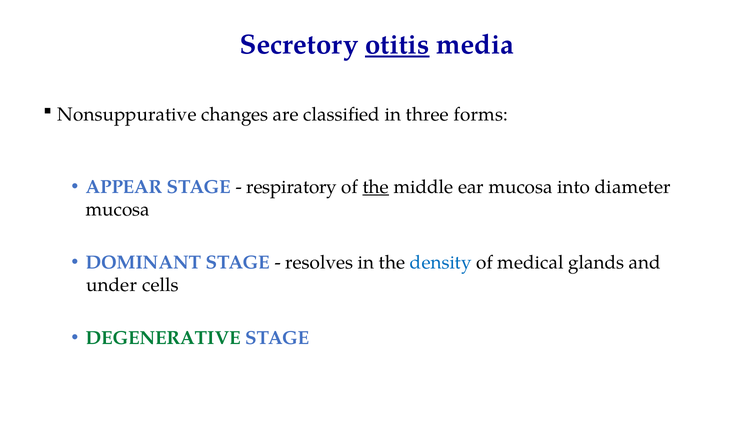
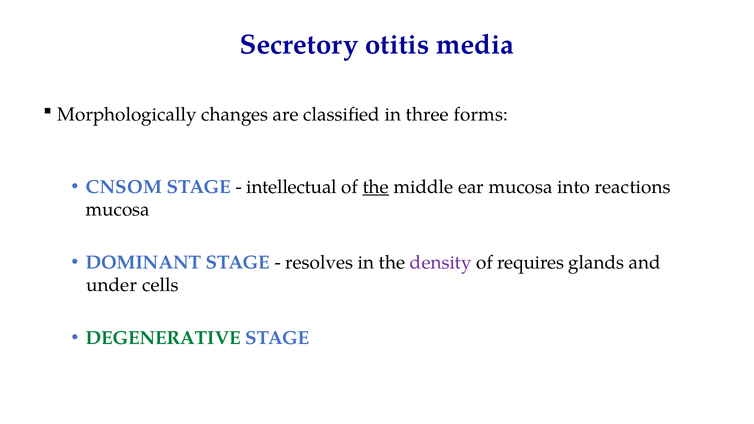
otitis underline: present -> none
Nonsuppurative: Nonsuppurative -> Morphologically
APPEAR: APPEAR -> CNSOM
respiratory: respiratory -> intellectual
diameter: diameter -> reactions
density colour: blue -> purple
medical: medical -> requires
